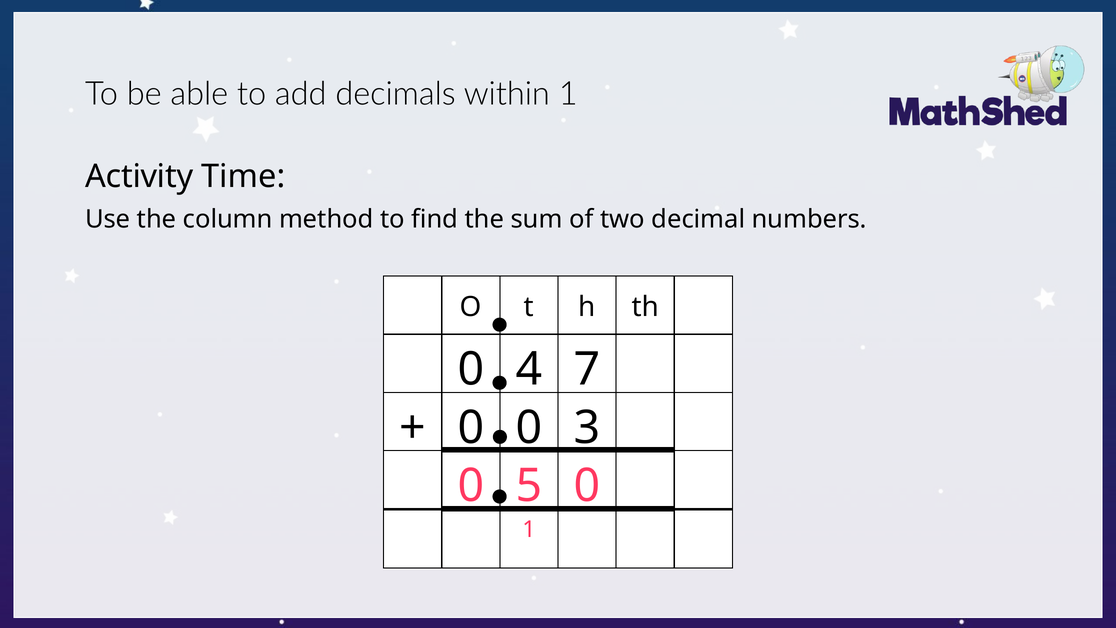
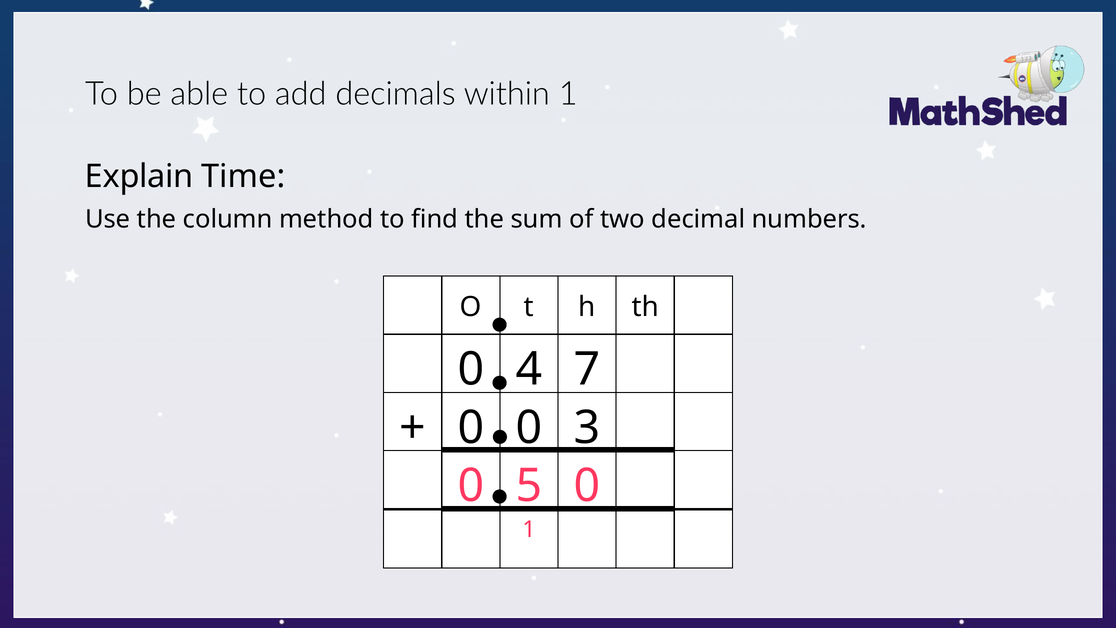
Activity: Activity -> Explain
